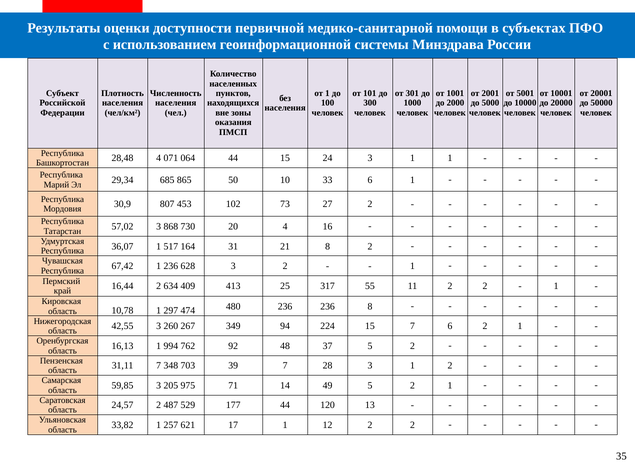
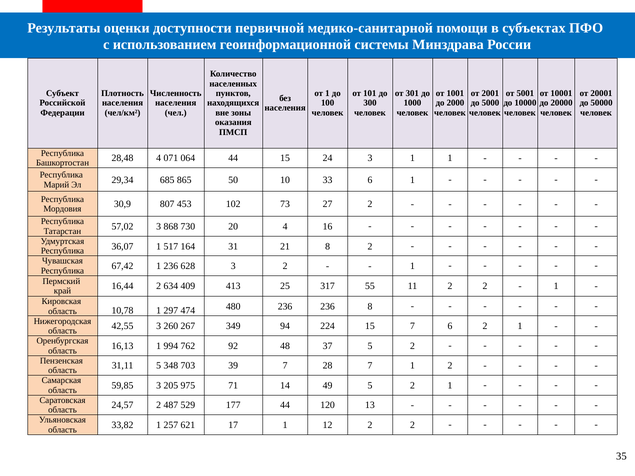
31,11 7: 7 -> 5
28 3: 3 -> 7
